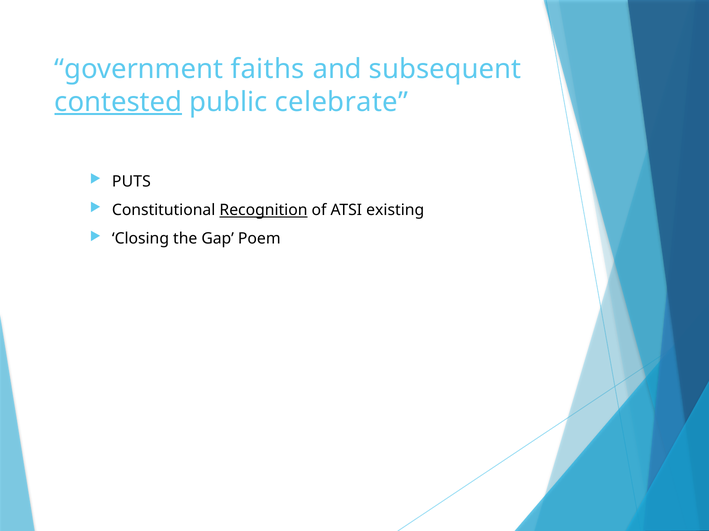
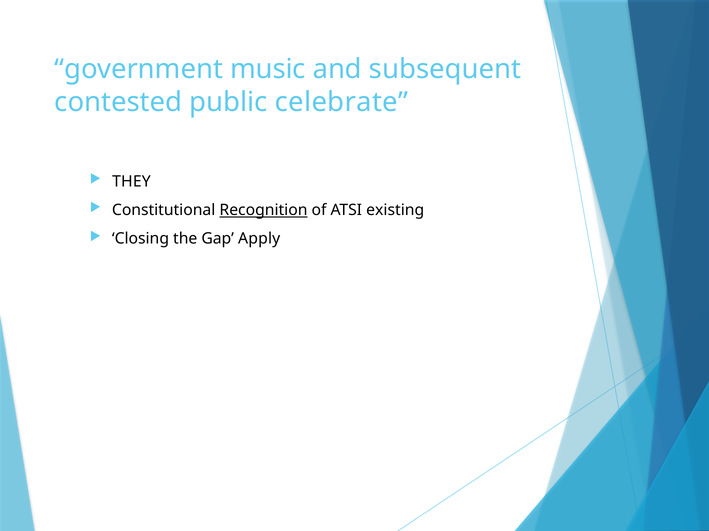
faiths: faiths -> music
contested underline: present -> none
PUTS: PUTS -> THEY
Poem: Poem -> Apply
